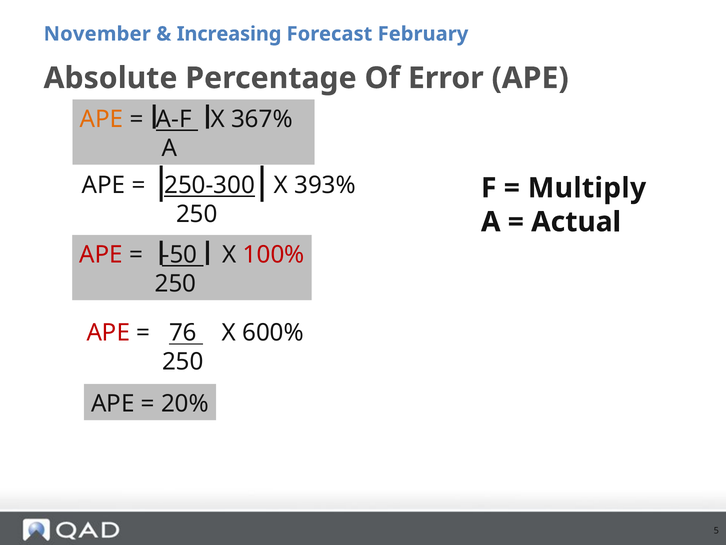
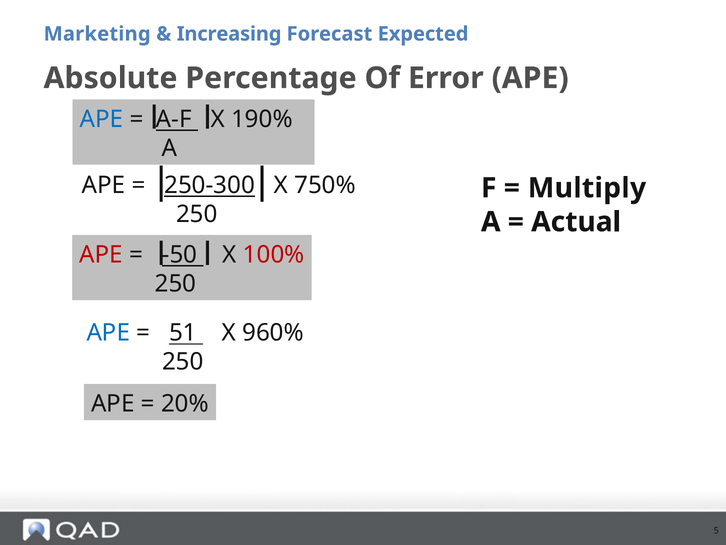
November: November -> Marketing
February: February -> Expected
APE at (102, 119) colour: orange -> blue
367%: 367% -> 190%
393%: 393% -> 750%
APE at (108, 333) colour: red -> blue
76: 76 -> 51
600%: 600% -> 960%
